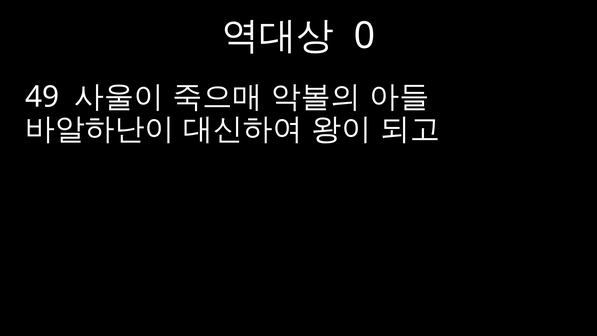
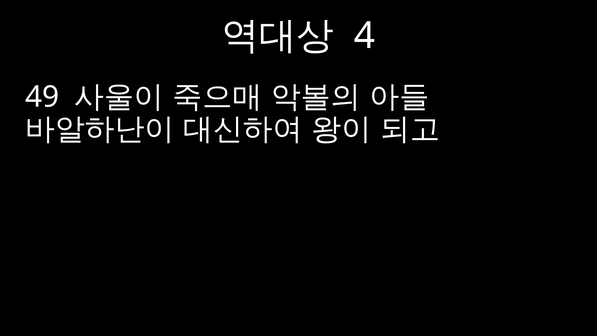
0: 0 -> 4
